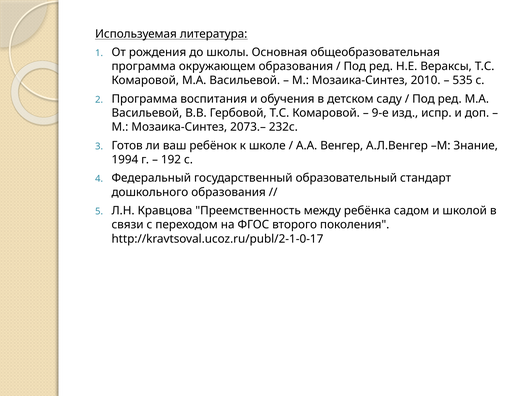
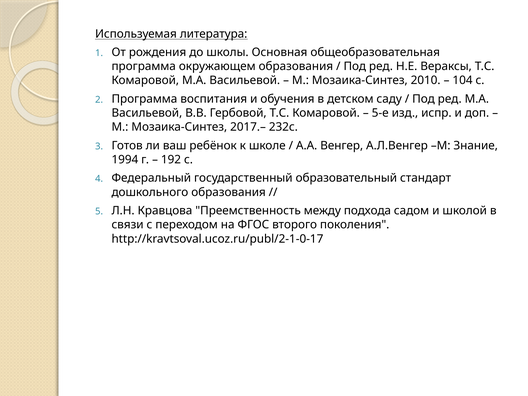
535: 535 -> 104
9-е: 9-е -> 5-е
2073.–: 2073.– -> 2017.–
ребёнка: ребёнка -> подхода
